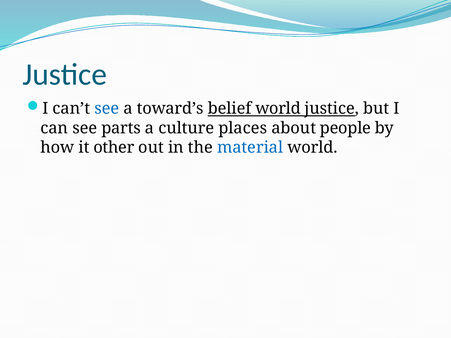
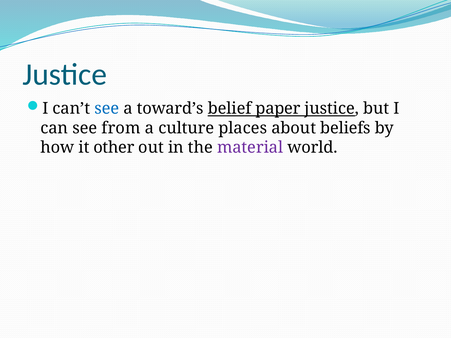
belief world: world -> paper
parts: parts -> from
people: people -> beliefs
material colour: blue -> purple
